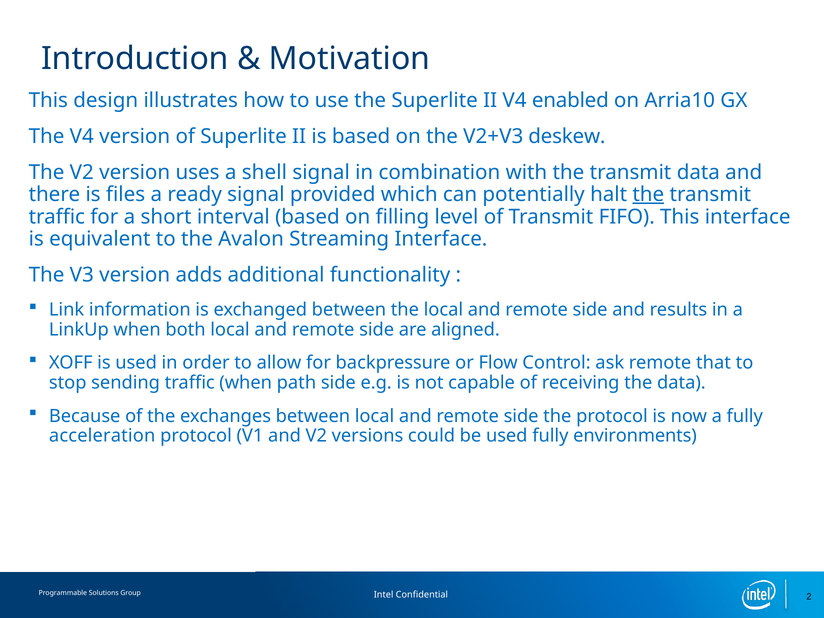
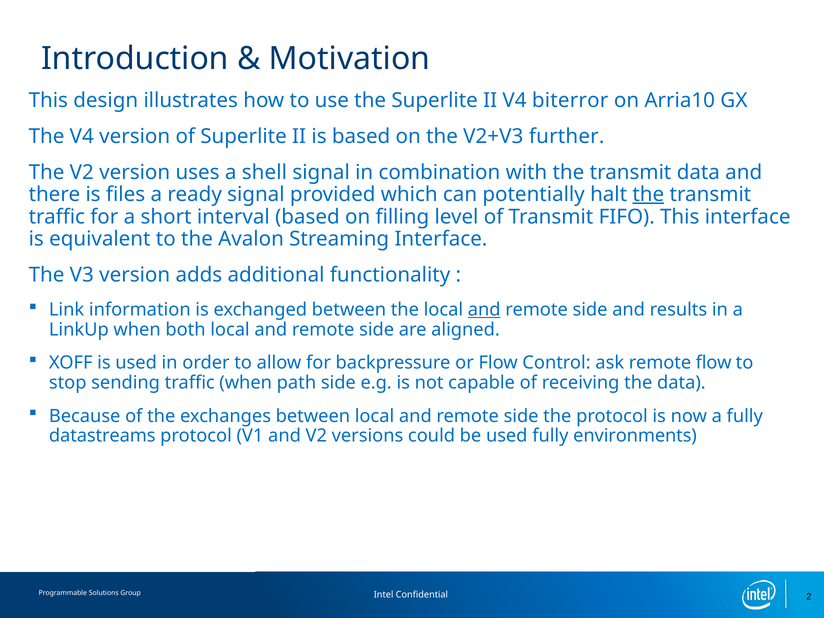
enabled: enabled -> biterror
deskew: deskew -> further
and at (484, 310) underline: none -> present
remote that: that -> flow
acceleration: acceleration -> datastreams
